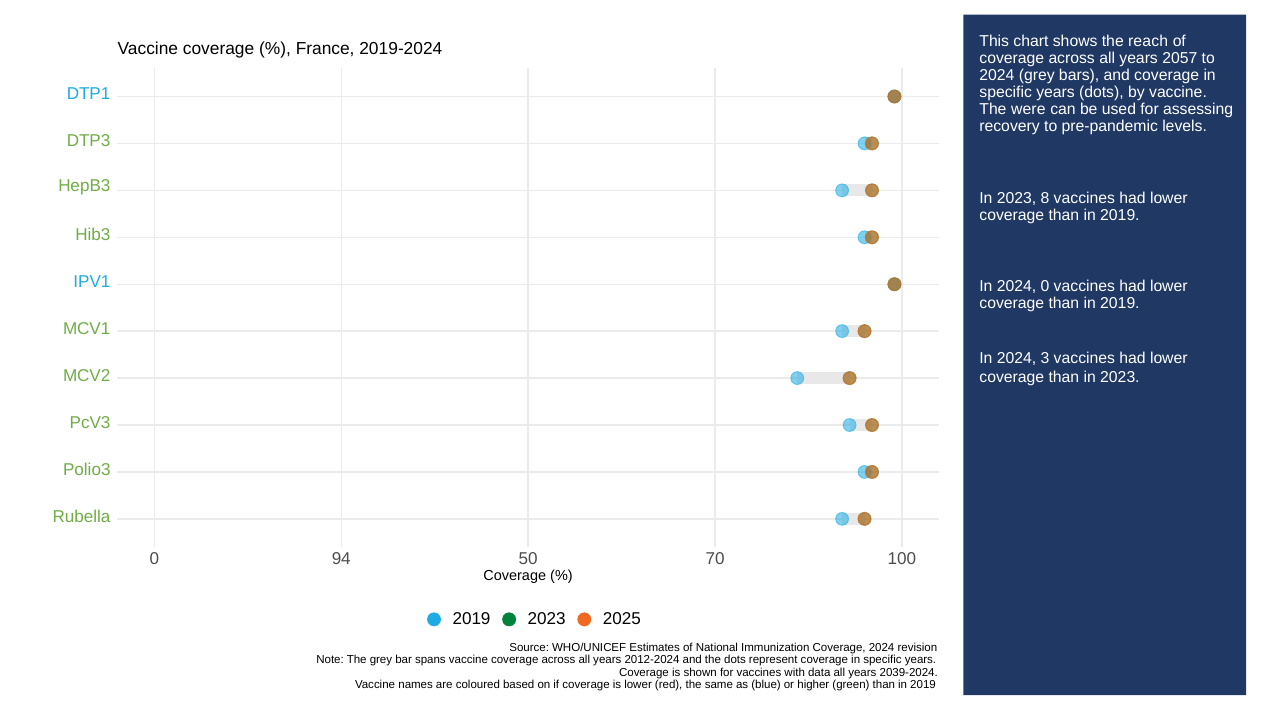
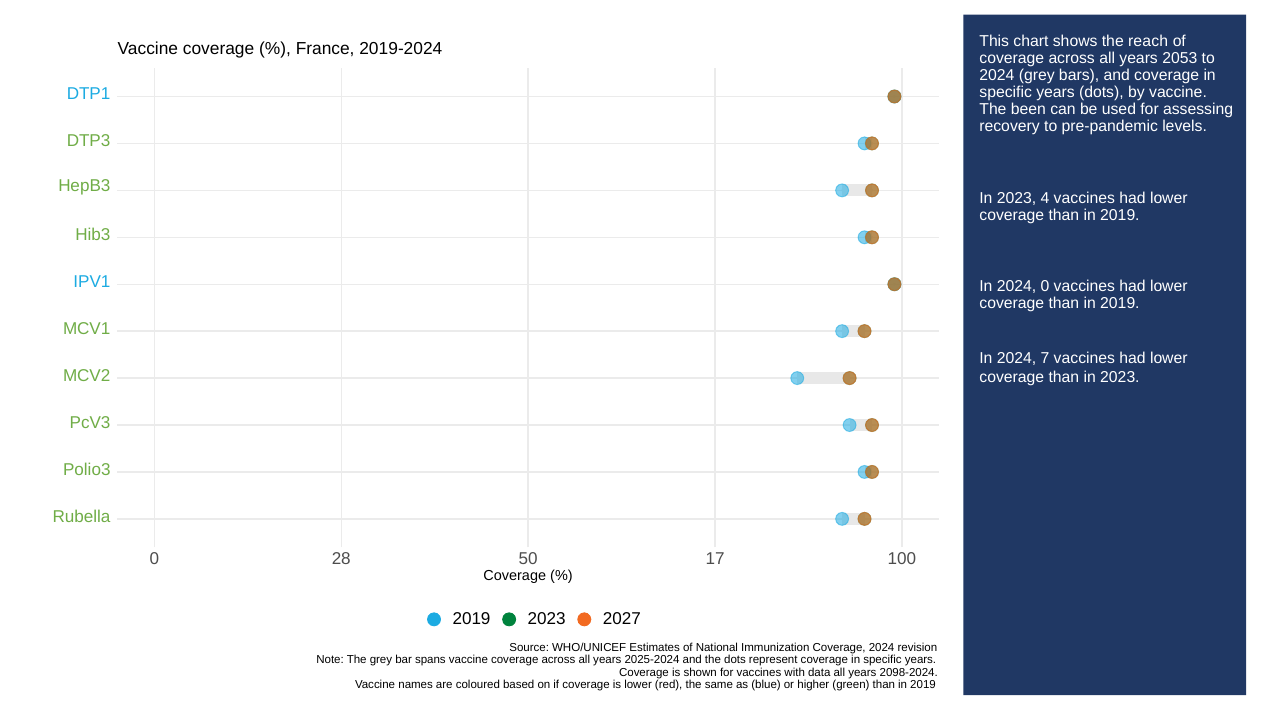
2057: 2057 -> 2053
were: were -> been
8: 8 -> 4
3: 3 -> 7
94: 94 -> 28
70: 70 -> 17
2025: 2025 -> 2027
2012-2024: 2012-2024 -> 2025-2024
2039-2024: 2039-2024 -> 2098-2024
